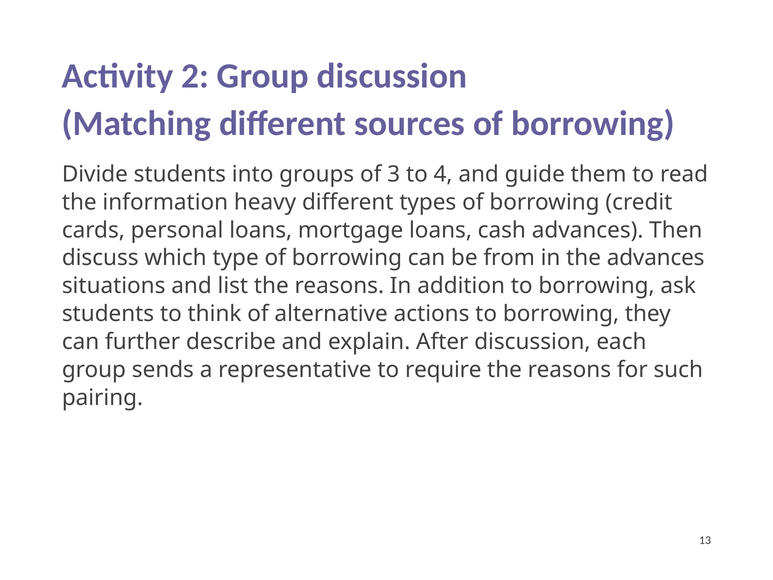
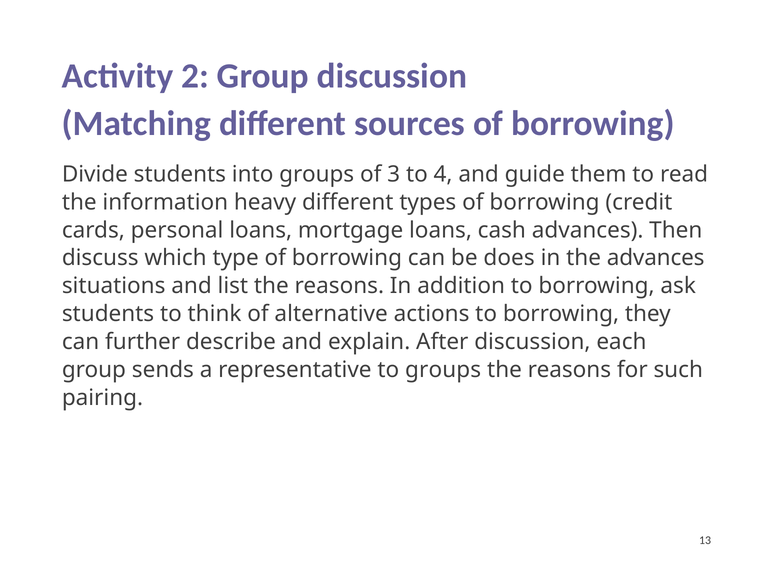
from: from -> does
to require: require -> groups
